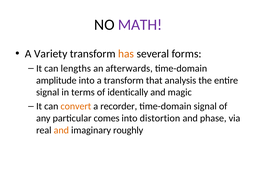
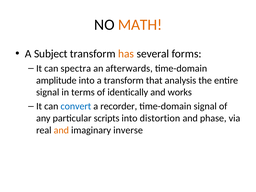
MATH colour: purple -> orange
Variety: Variety -> Subject
lengths: lengths -> spectra
magic: magic -> works
convert colour: orange -> blue
comes: comes -> scripts
roughly: roughly -> inverse
